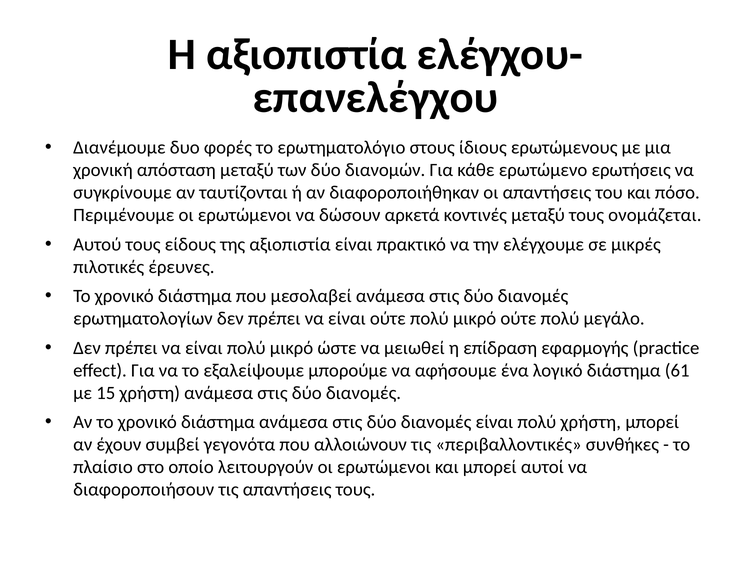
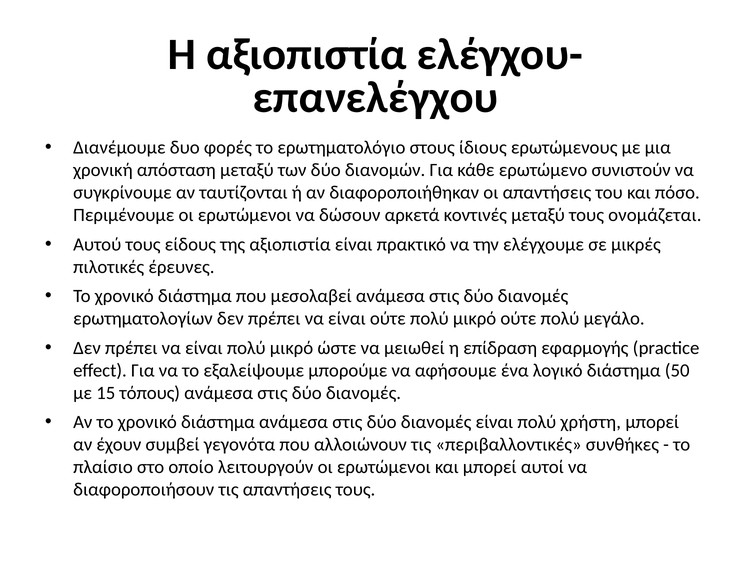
ερωτήσεις: ερωτήσεις -> συνιστούν
61: 61 -> 50
15 χρήστη: χρήστη -> τόπους
